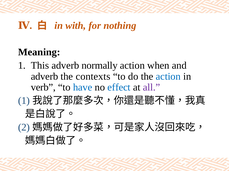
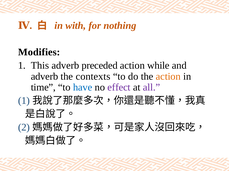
Meaning: Meaning -> Modifies
normally: normally -> preceded
when: when -> while
action at (168, 77) colour: blue -> orange
verb: verb -> time
effect colour: blue -> purple
